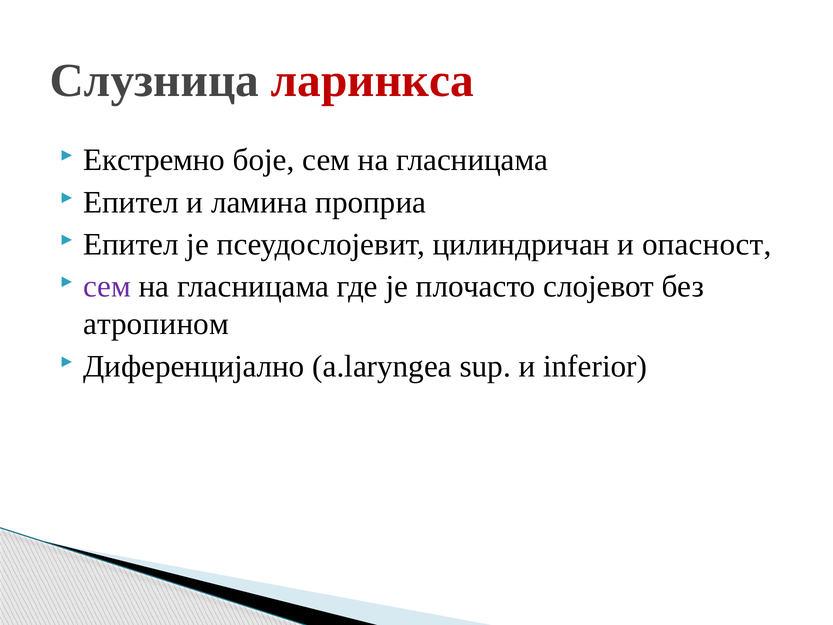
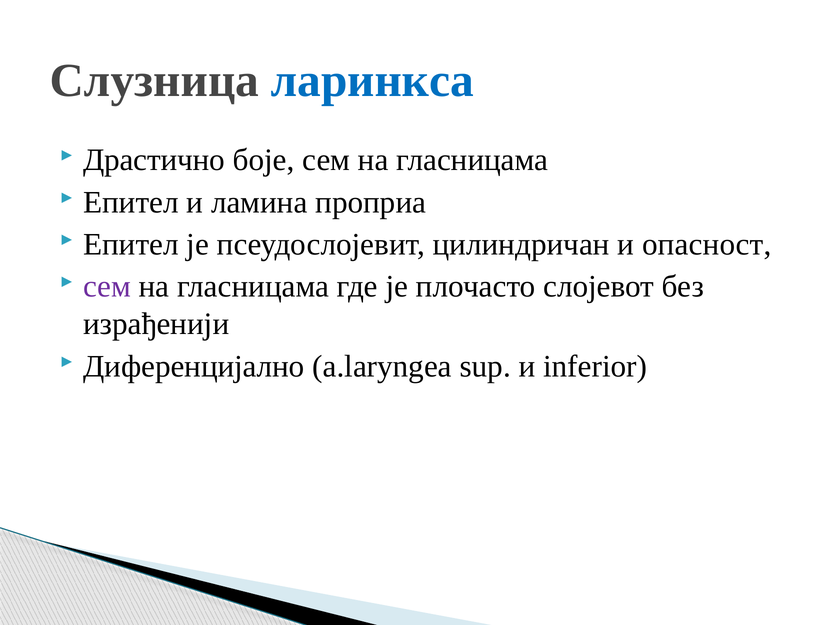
ларинкса colour: red -> blue
Екстремно: Екстремно -> Драстично
атропином: атропином -> израђенији
